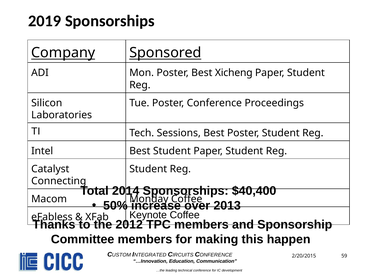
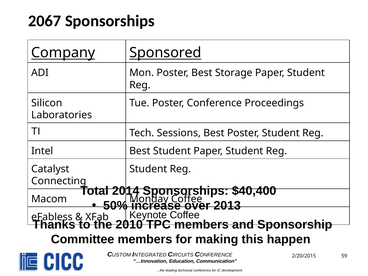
2019: 2019 -> 2067
Xicheng: Xicheng -> Storage
2012: 2012 -> 2010
